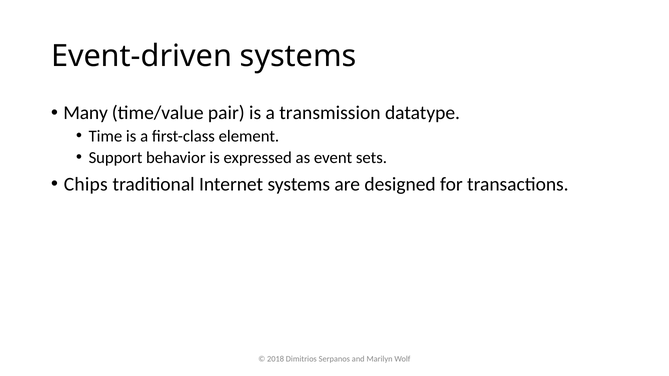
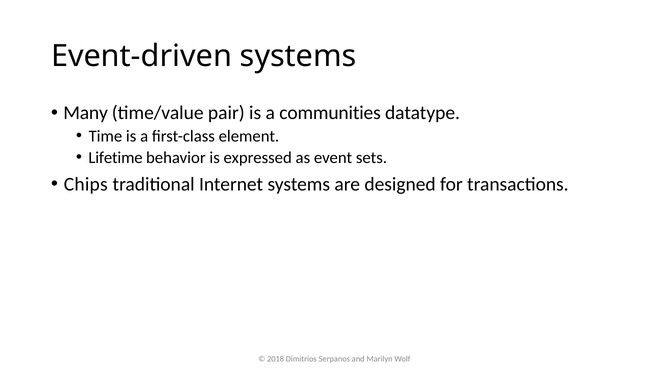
transmission: transmission -> communities
Support: Support -> Lifetime
